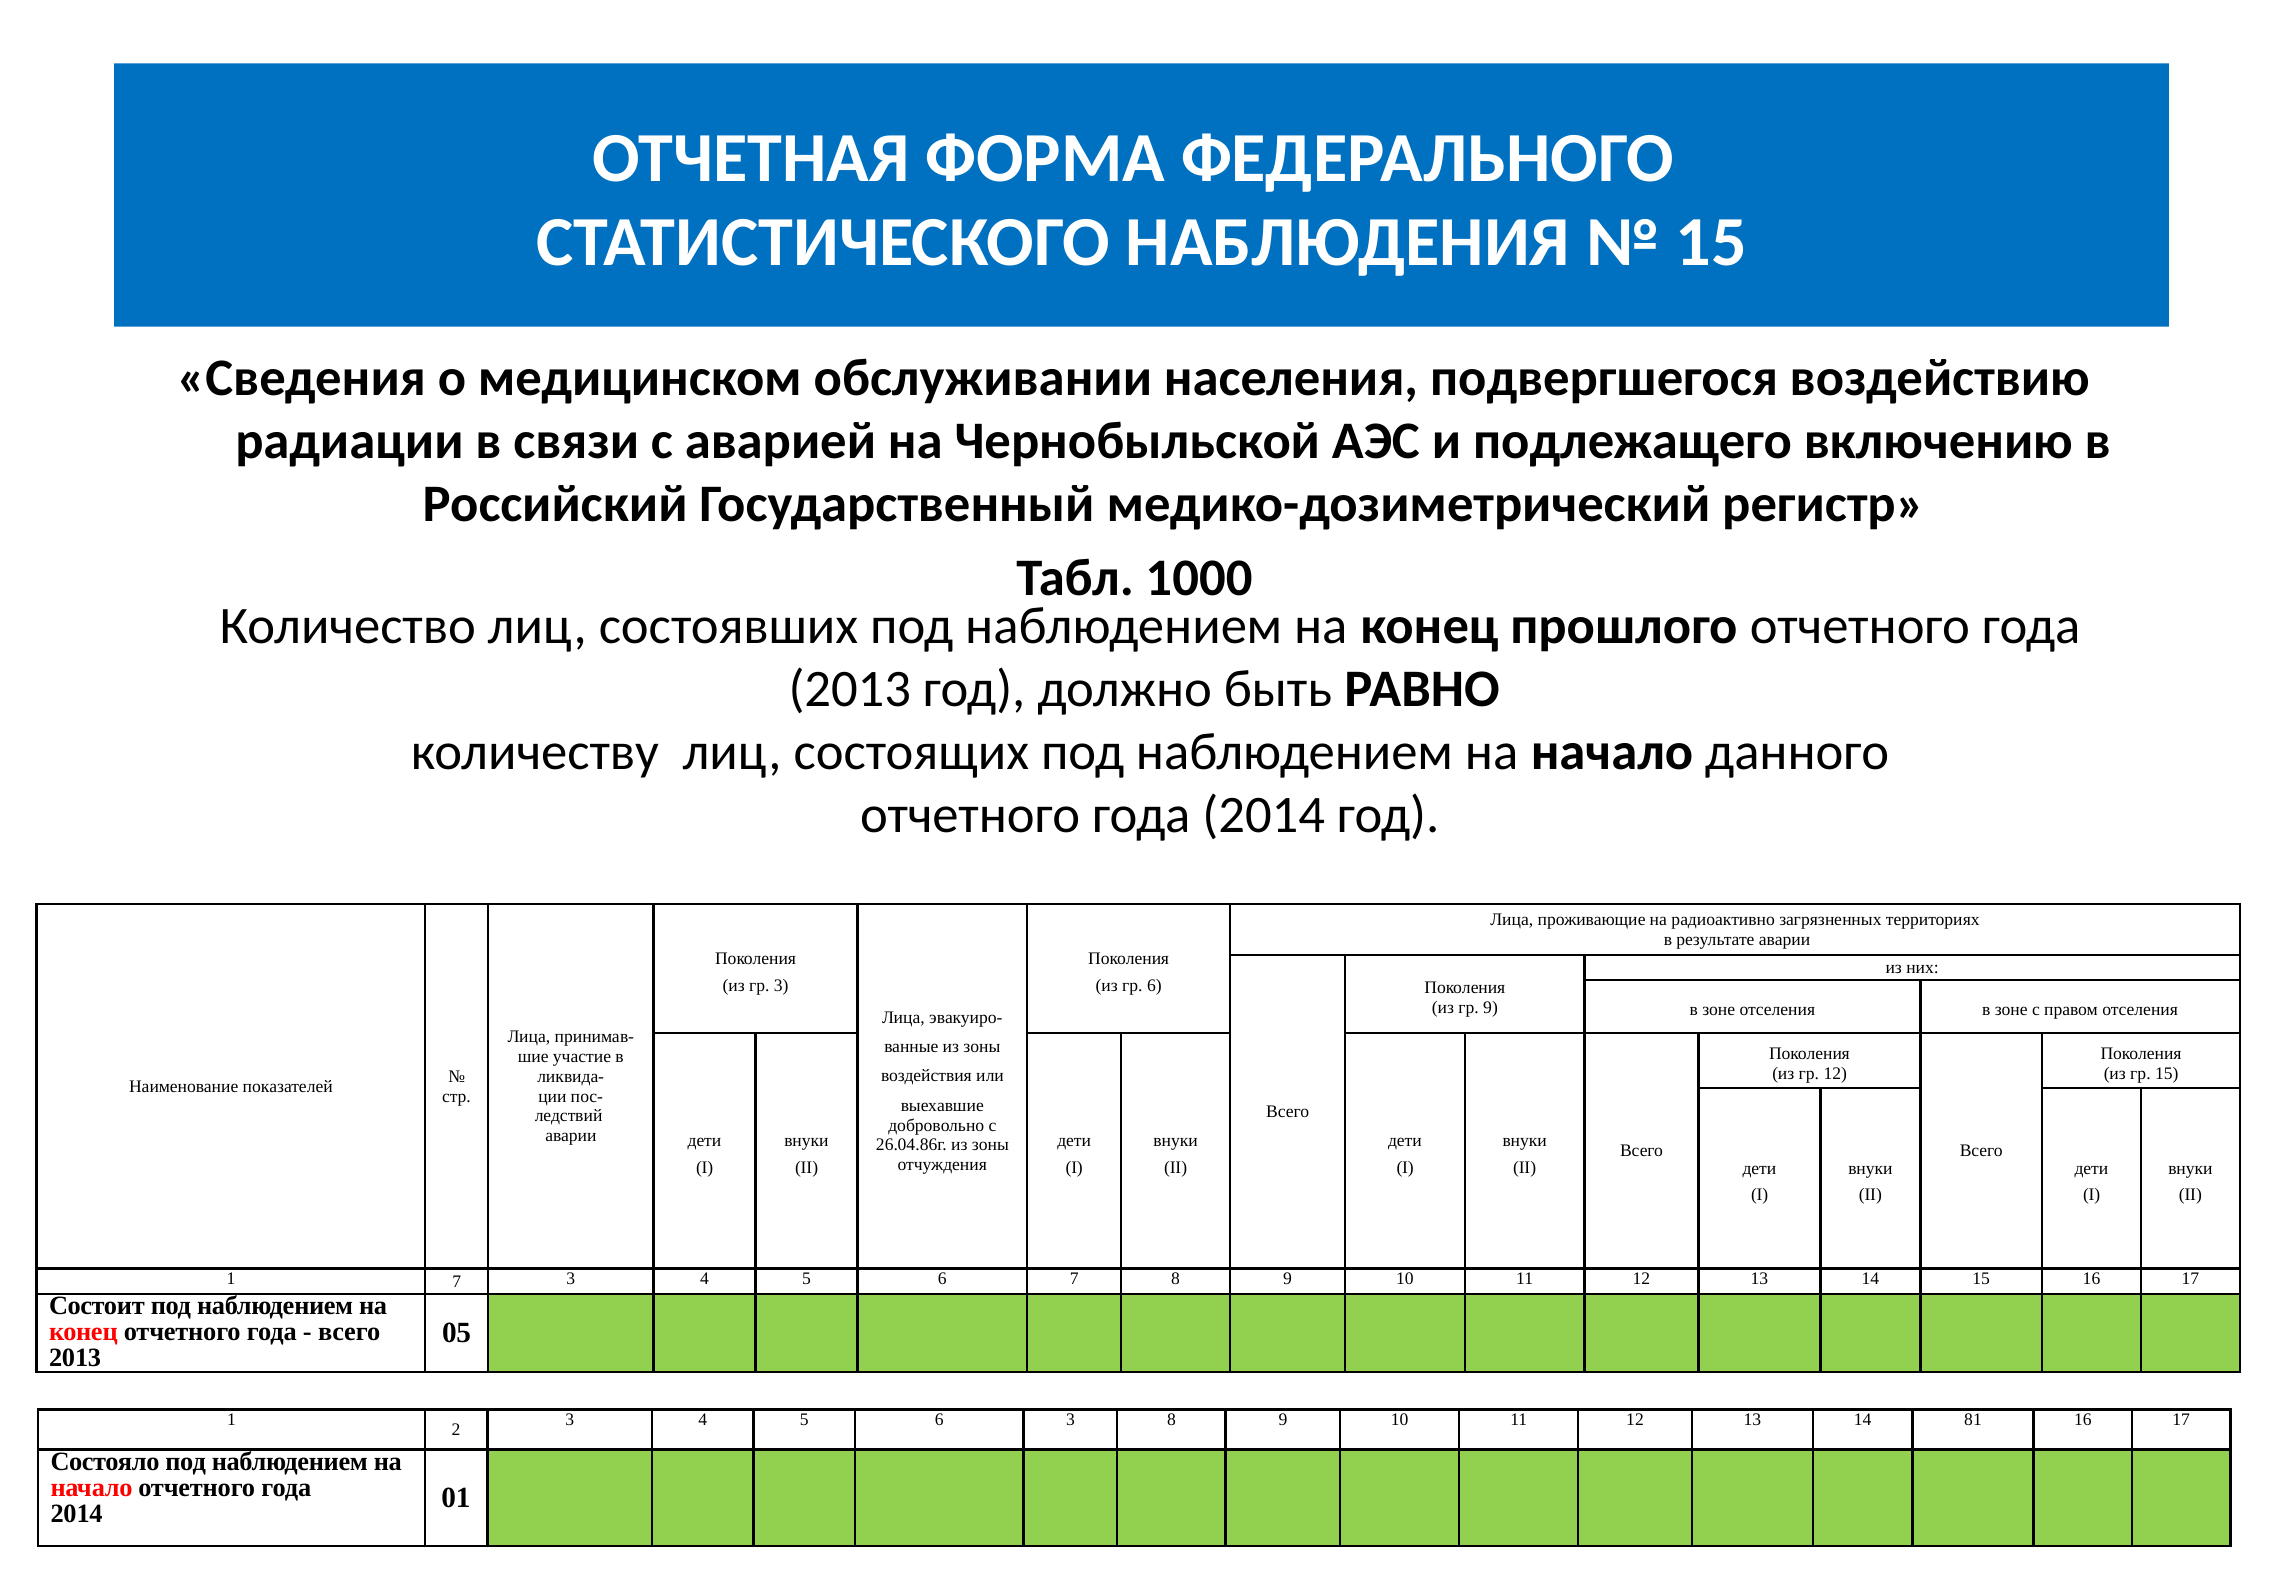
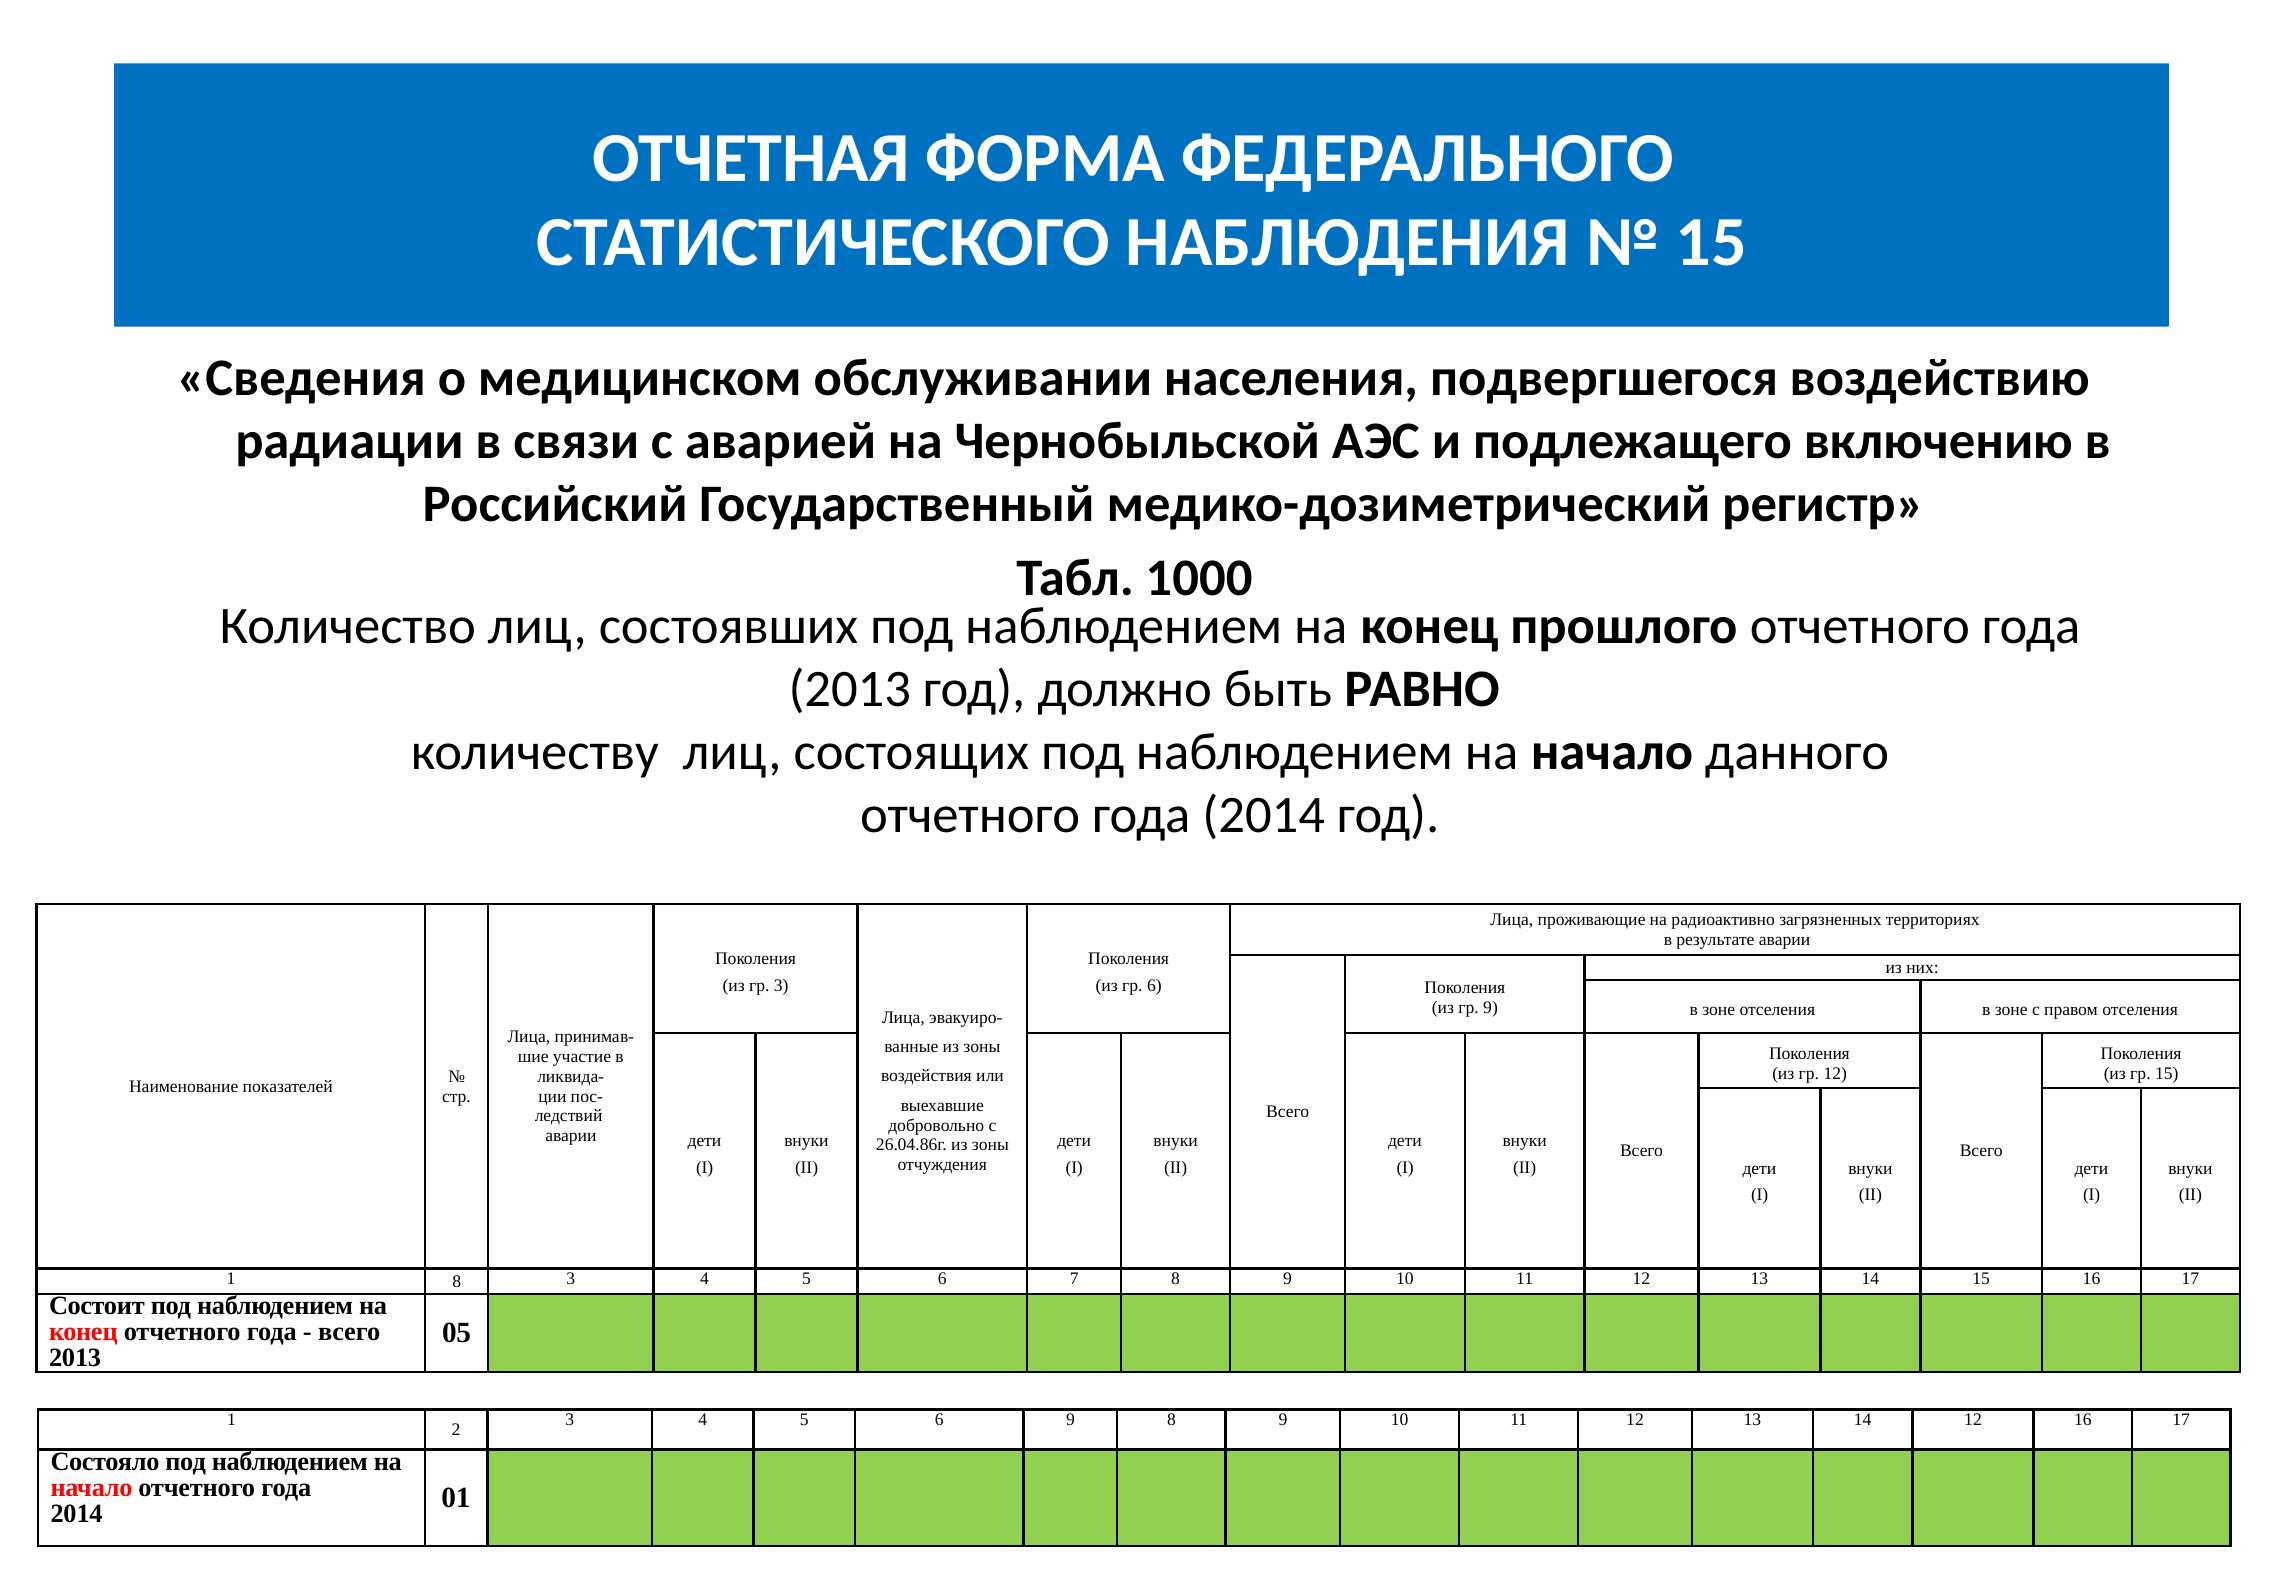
1 7: 7 -> 8
6 3: 3 -> 9
14 81: 81 -> 12
